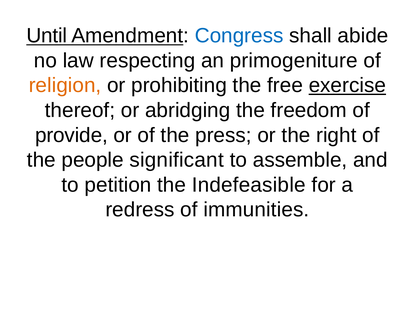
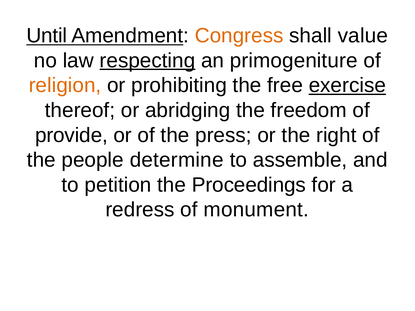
Congress colour: blue -> orange
abide: abide -> value
respecting underline: none -> present
significant: significant -> determine
Indefeasible: Indefeasible -> Proceedings
immunities: immunities -> monument
